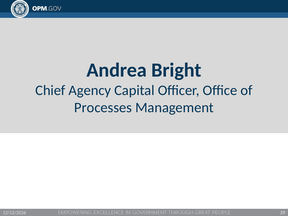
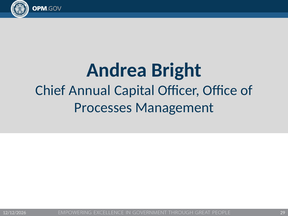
Agency: Agency -> Annual
